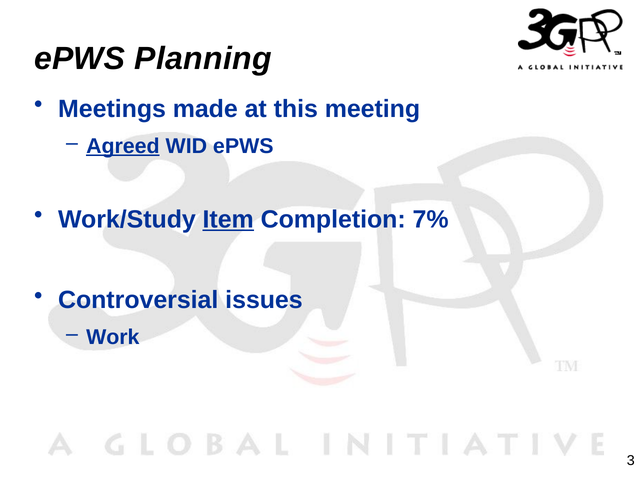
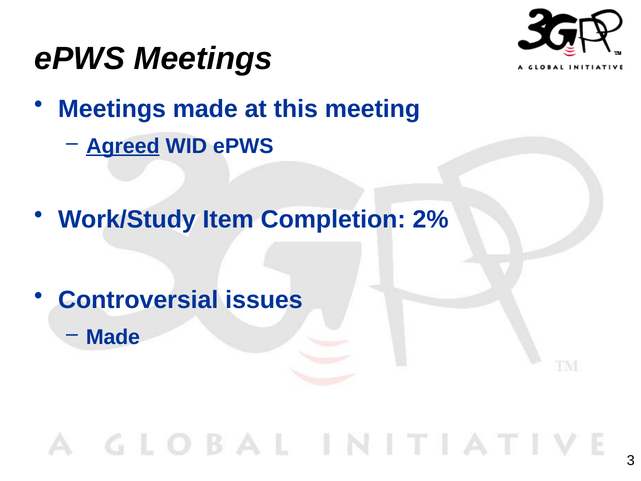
ePWS Planning: Planning -> Meetings
Item underline: present -> none
7%: 7% -> 2%
Work at (113, 337): Work -> Made
